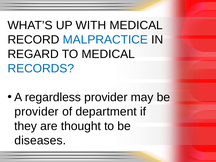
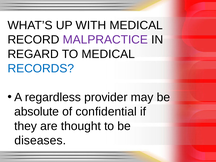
MALPRACTICE colour: blue -> purple
provider at (37, 112): provider -> absolute
department: department -> confidential
